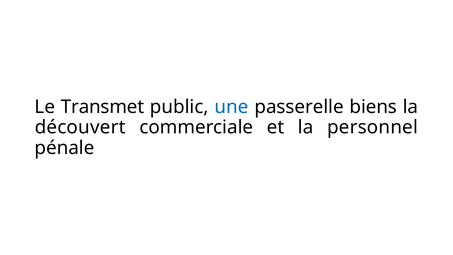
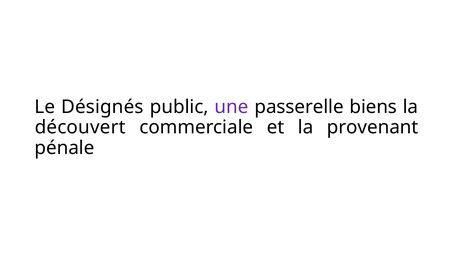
Transmet: Transmet -> Désignés
une colour: blue -> purple
personnel: personnel -> provenant
